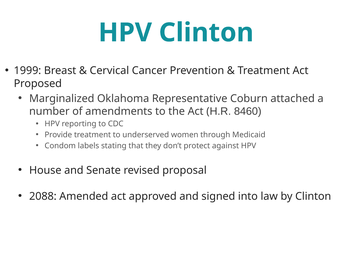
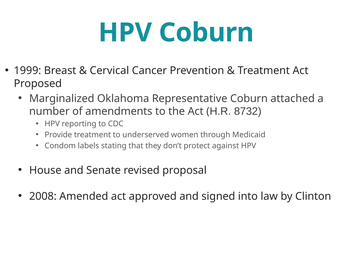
HPV Clinton: Clinton -> Coburn
8460: 8460 -> 8732
2088: 2088 -> 2008
